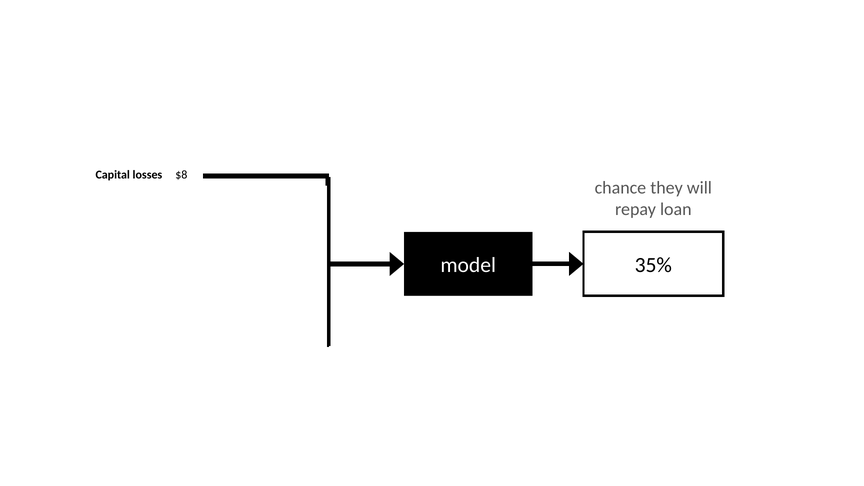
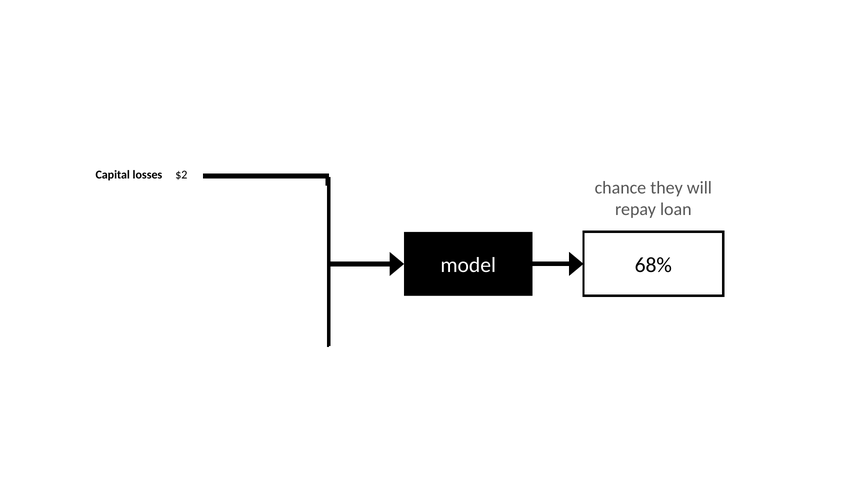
$8: $8 -> $2
35%: 35% -> 68%
